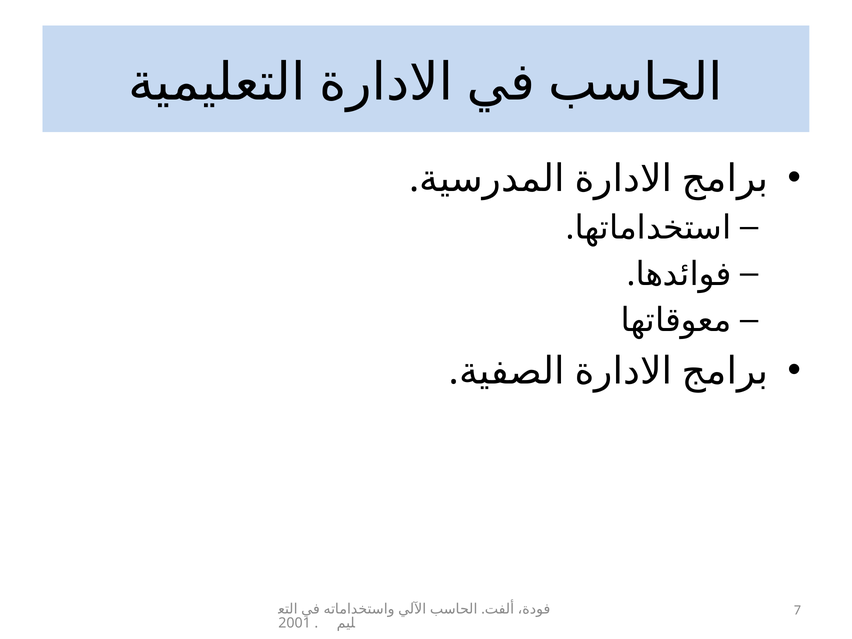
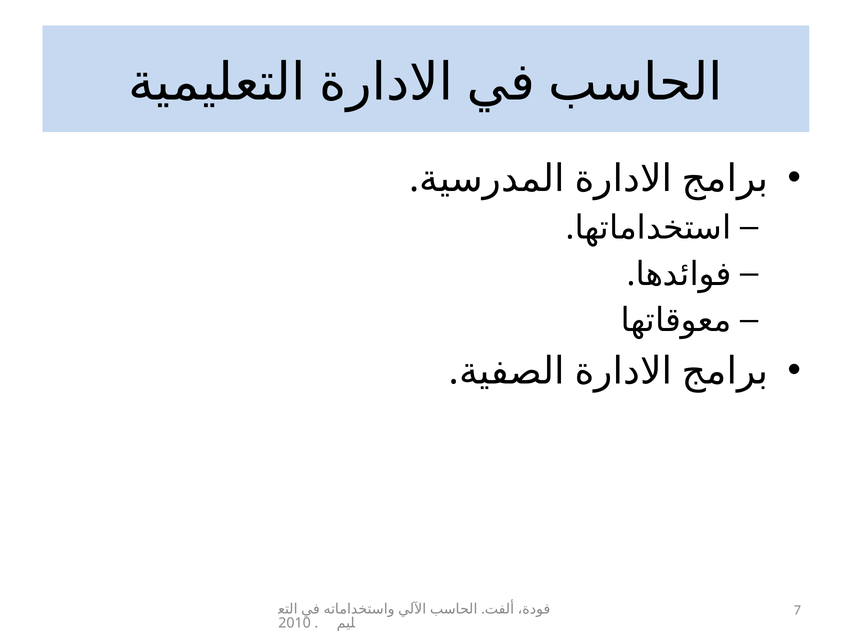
2001: 2001 -> 2010
